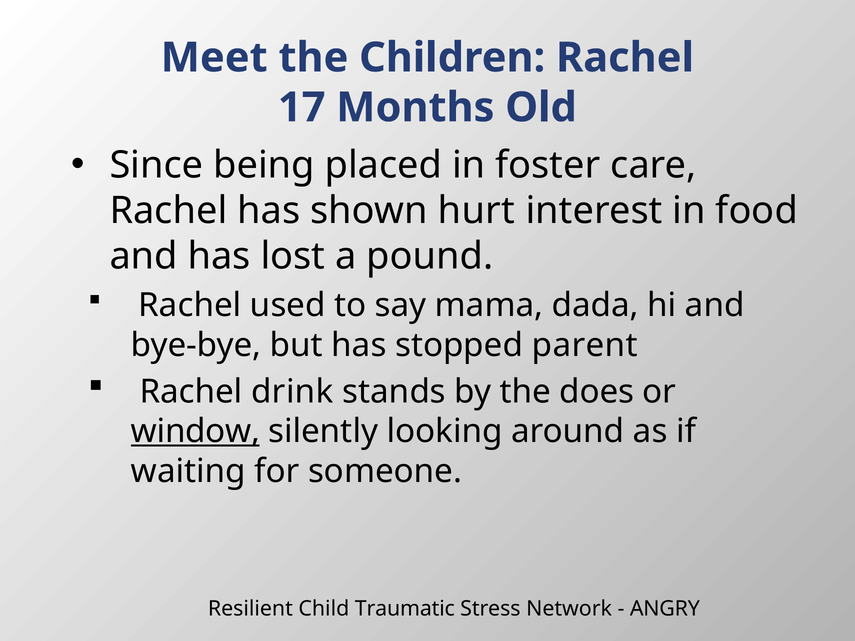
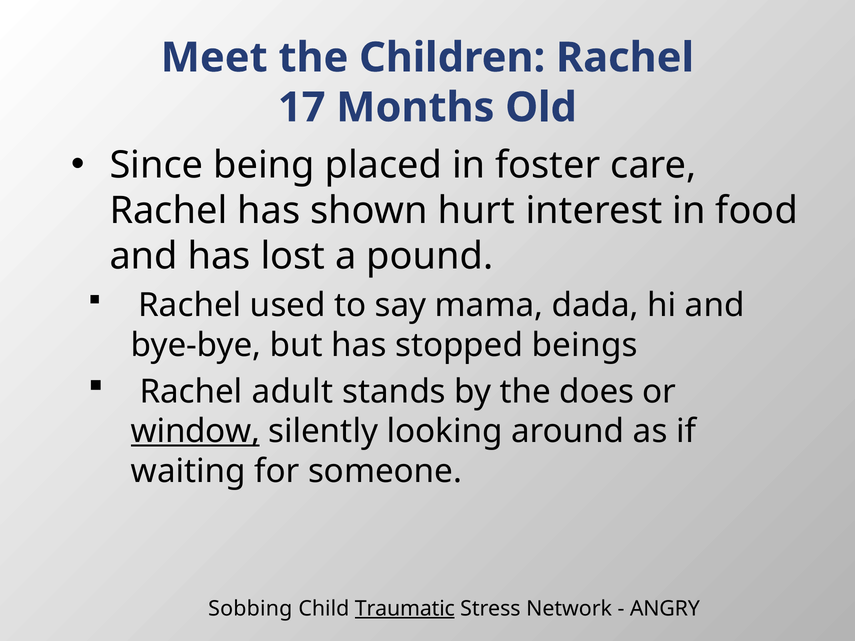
parent: parent -> beings
drink: drink -> adult
Resilient: Resilient -> Sobbing
Traumatic underline: none -> present
